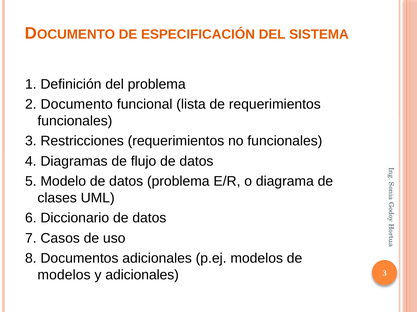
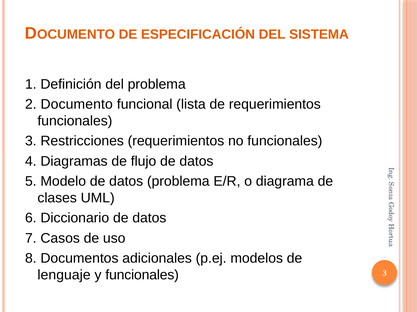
modelos at (64, 276): modelos -> lenguaje
y adicionales: adicionales -> funcionales
